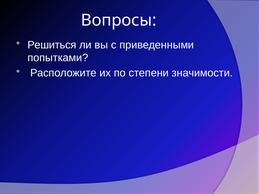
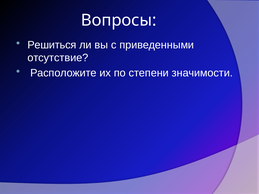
попытками: попытками -> отсутствие
